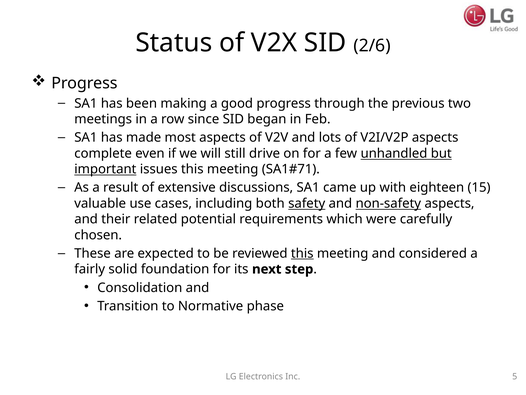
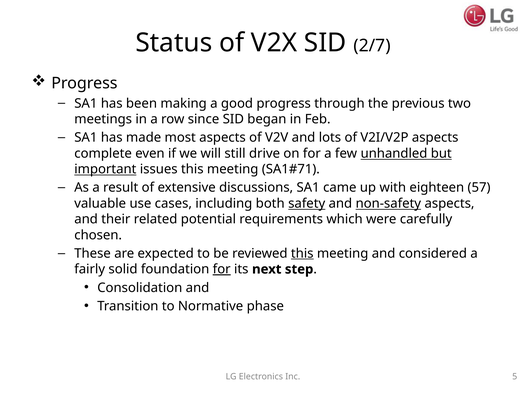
2/6: 2/6 -> 2/7
15: 15 -> 57
for at (222, 269) underline: none -> present
